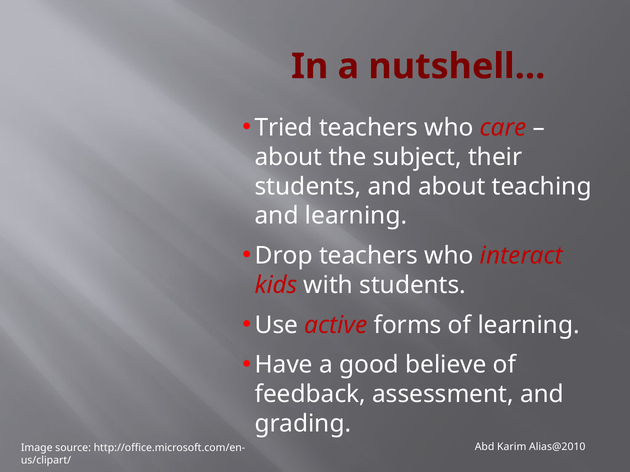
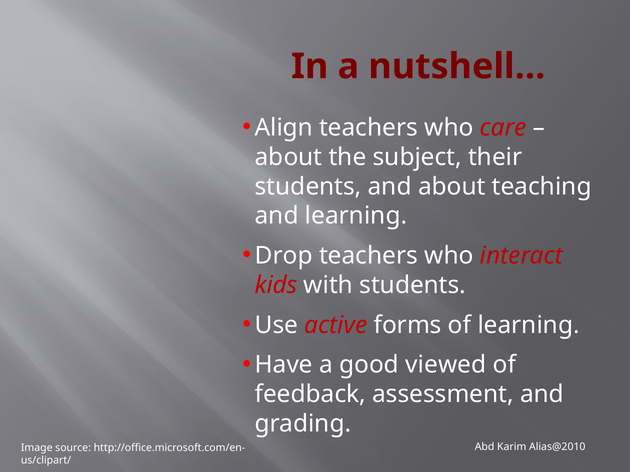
Tried: Tried -> Align
believe: believe -> viewed
